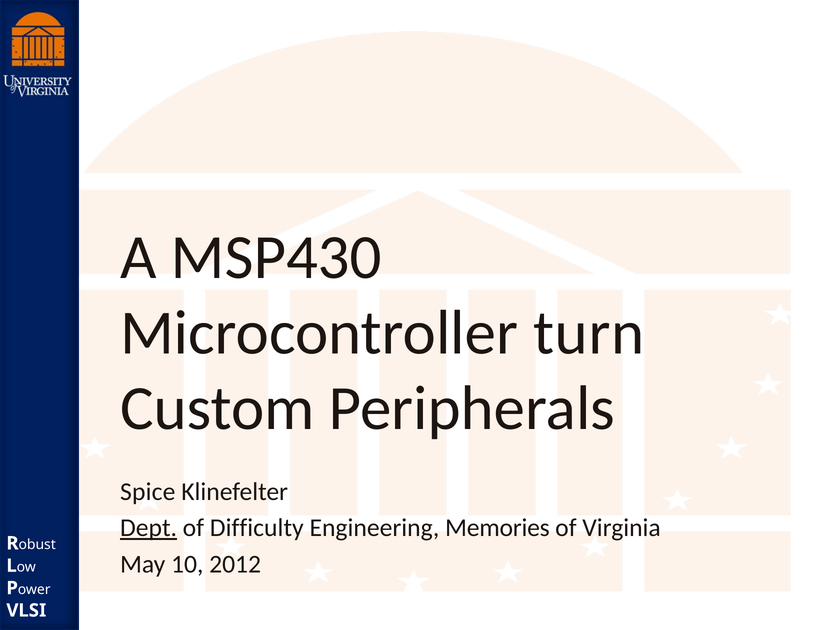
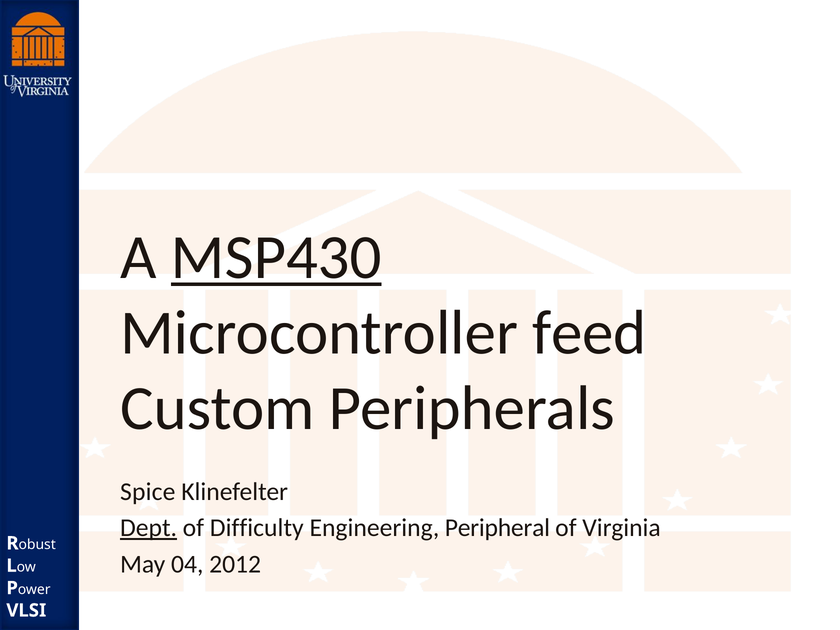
MSP430 underline: none -> present
turn: turn -> feed
Memories: Memories -> Peripheral
10: 10 -> 04
